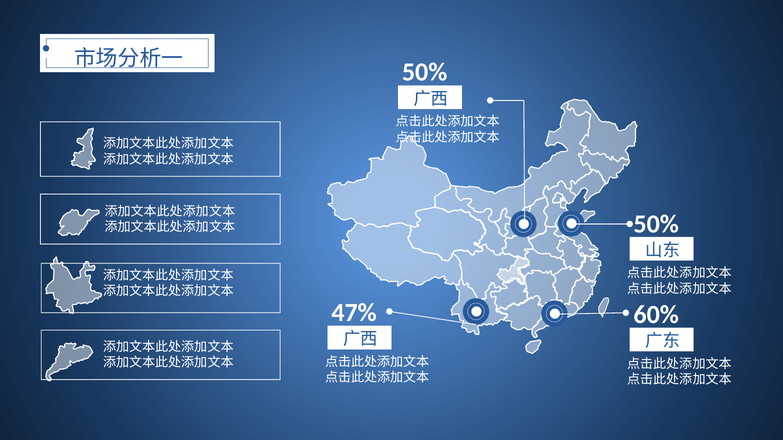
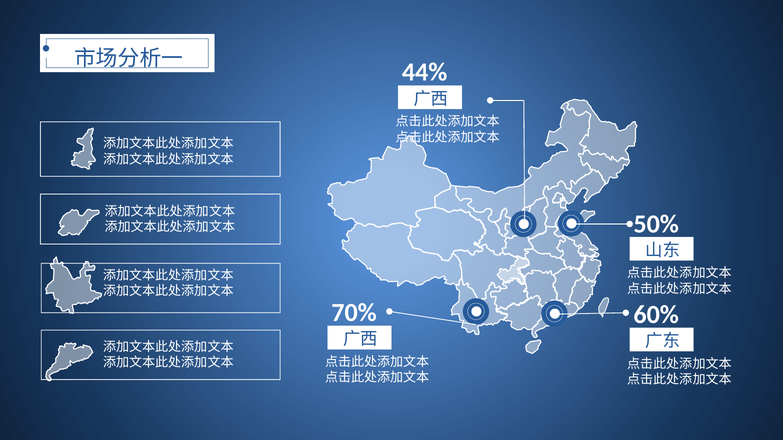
50% at (425, 72): 50% -> 44%
47%: 47% -> 70%
